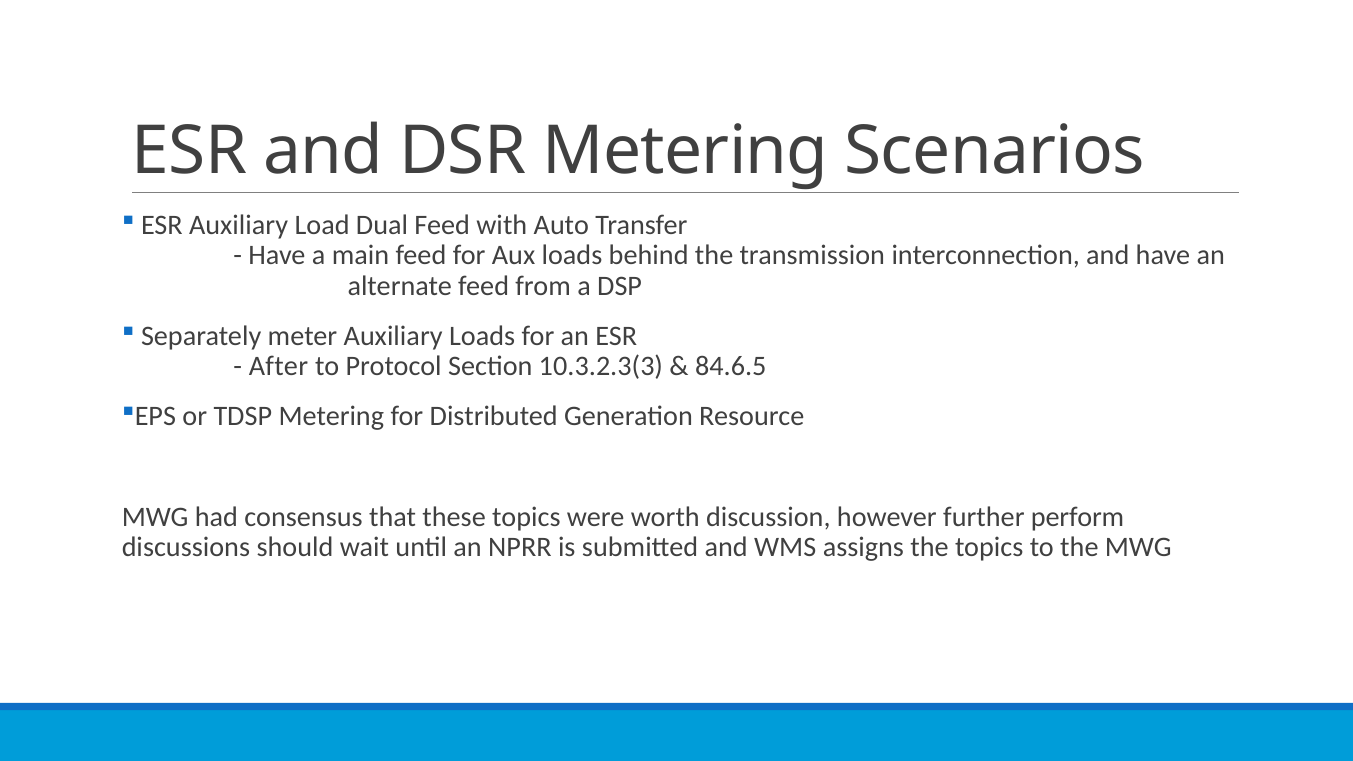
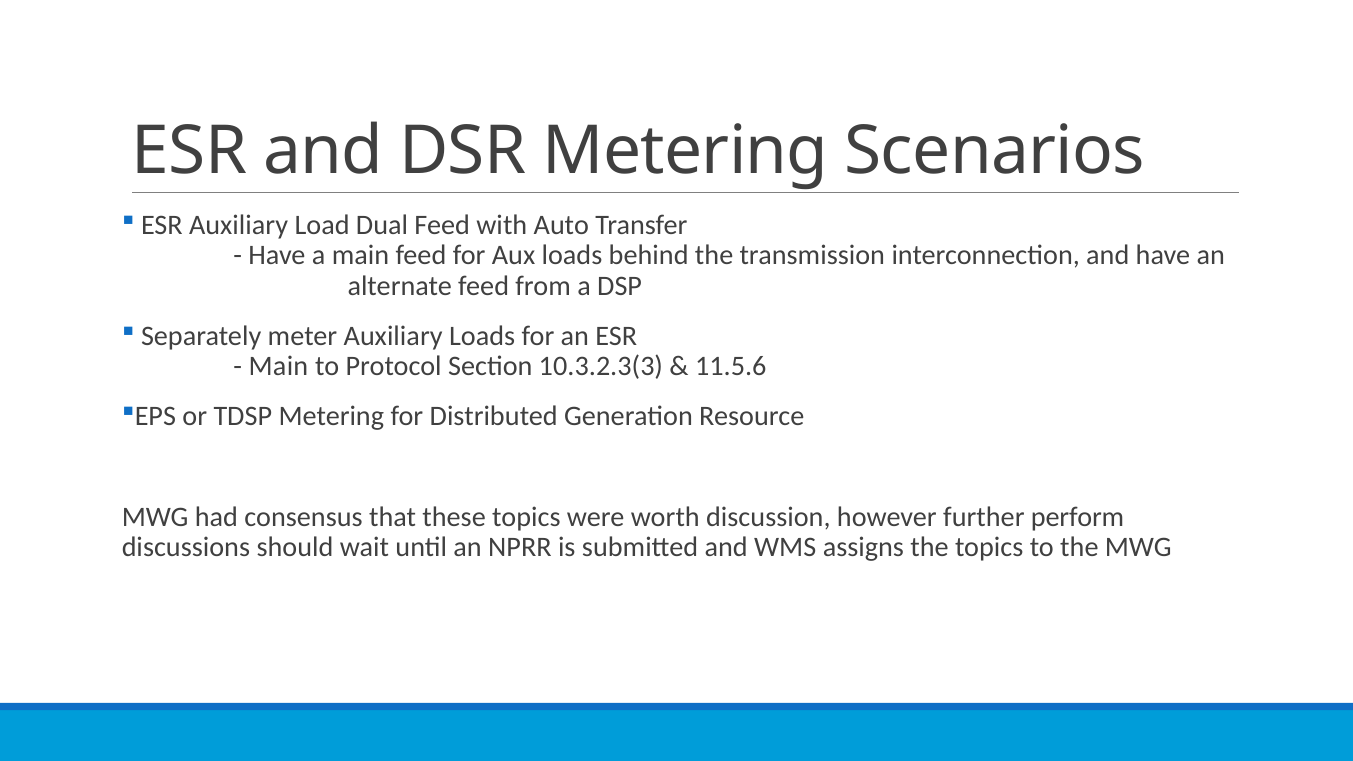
After at (278, 366): After -> Main
84.6.5: 84.6.5 -> 11.5.6
